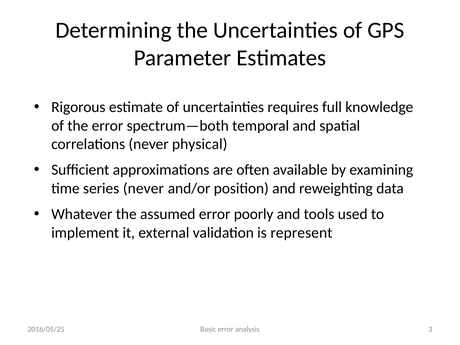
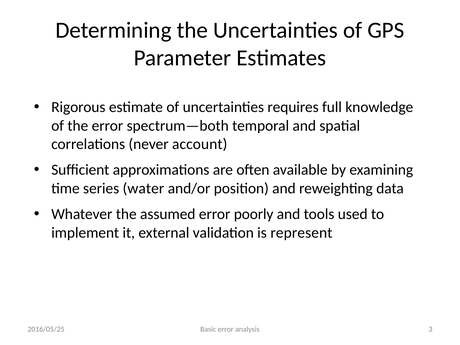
physical: physical -> account
series never: never -> water
